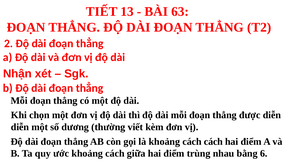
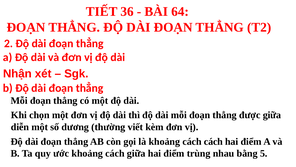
13: 13 -> 36
63: 63 -> 64
được diễn: diễn -> giữa
6: 6 -> 5
